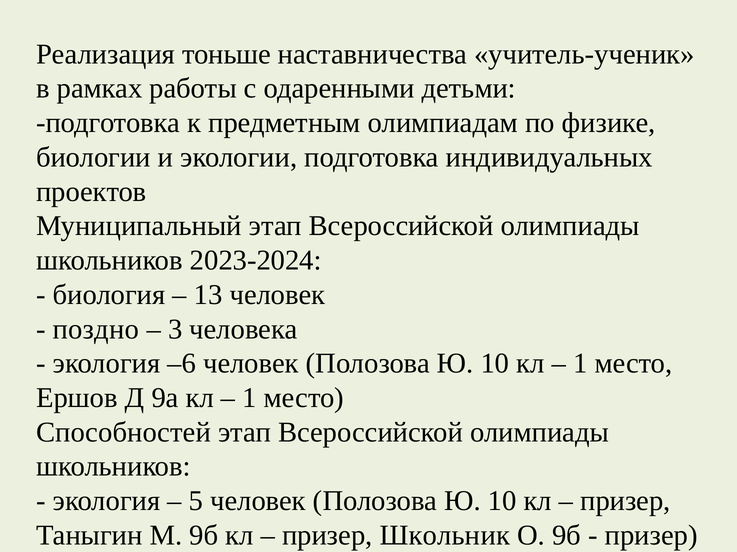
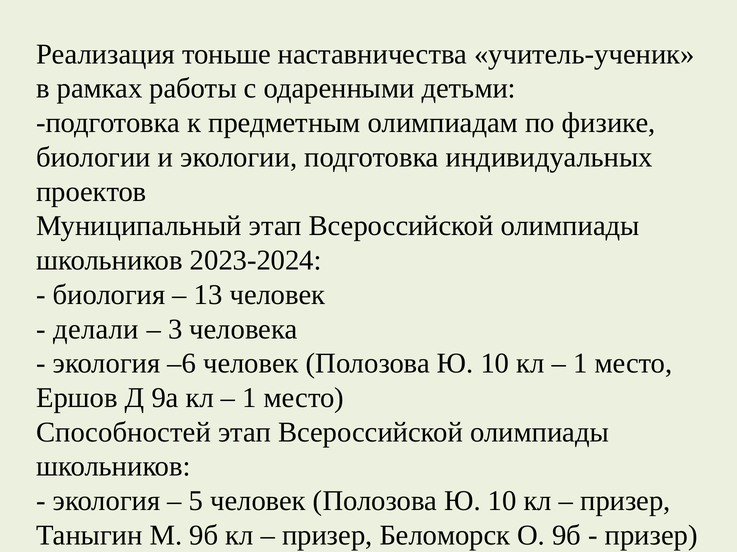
поздно: поздно -> делали
Школьник: Школьник -> Беломорск
